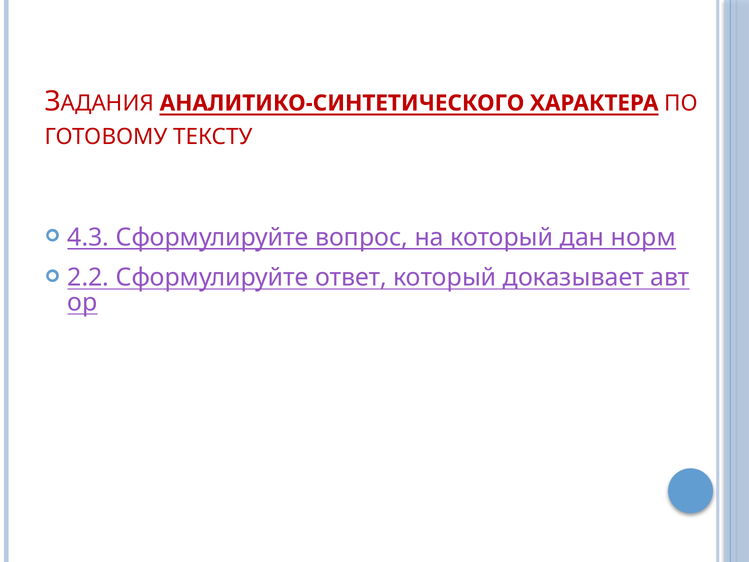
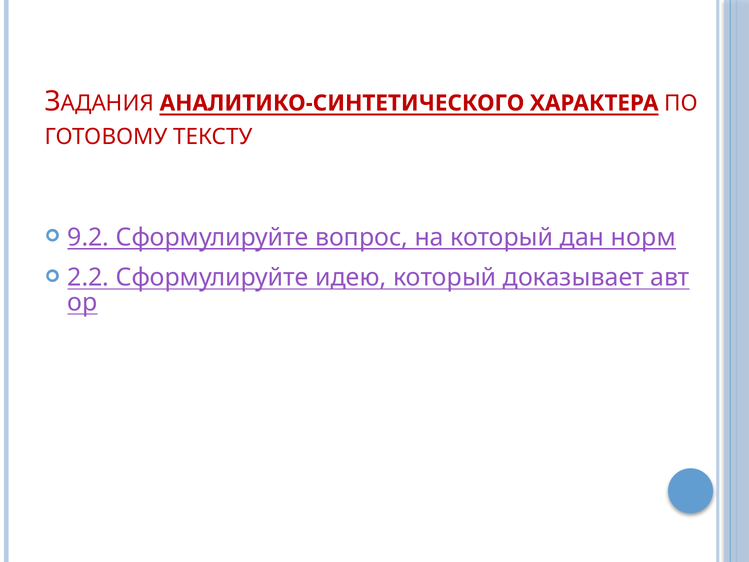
4.3: 4.3 -> 9.2
ответ: ответ -> идею
